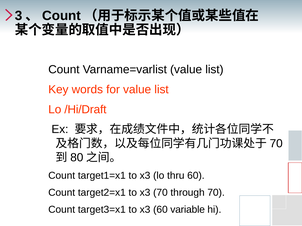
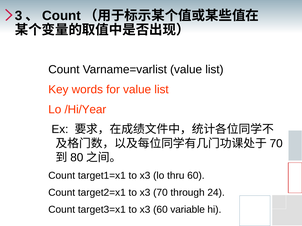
/Hi/Draft: /Hi/Draft -> /Hi/Year
through 70: 70 -> 24
